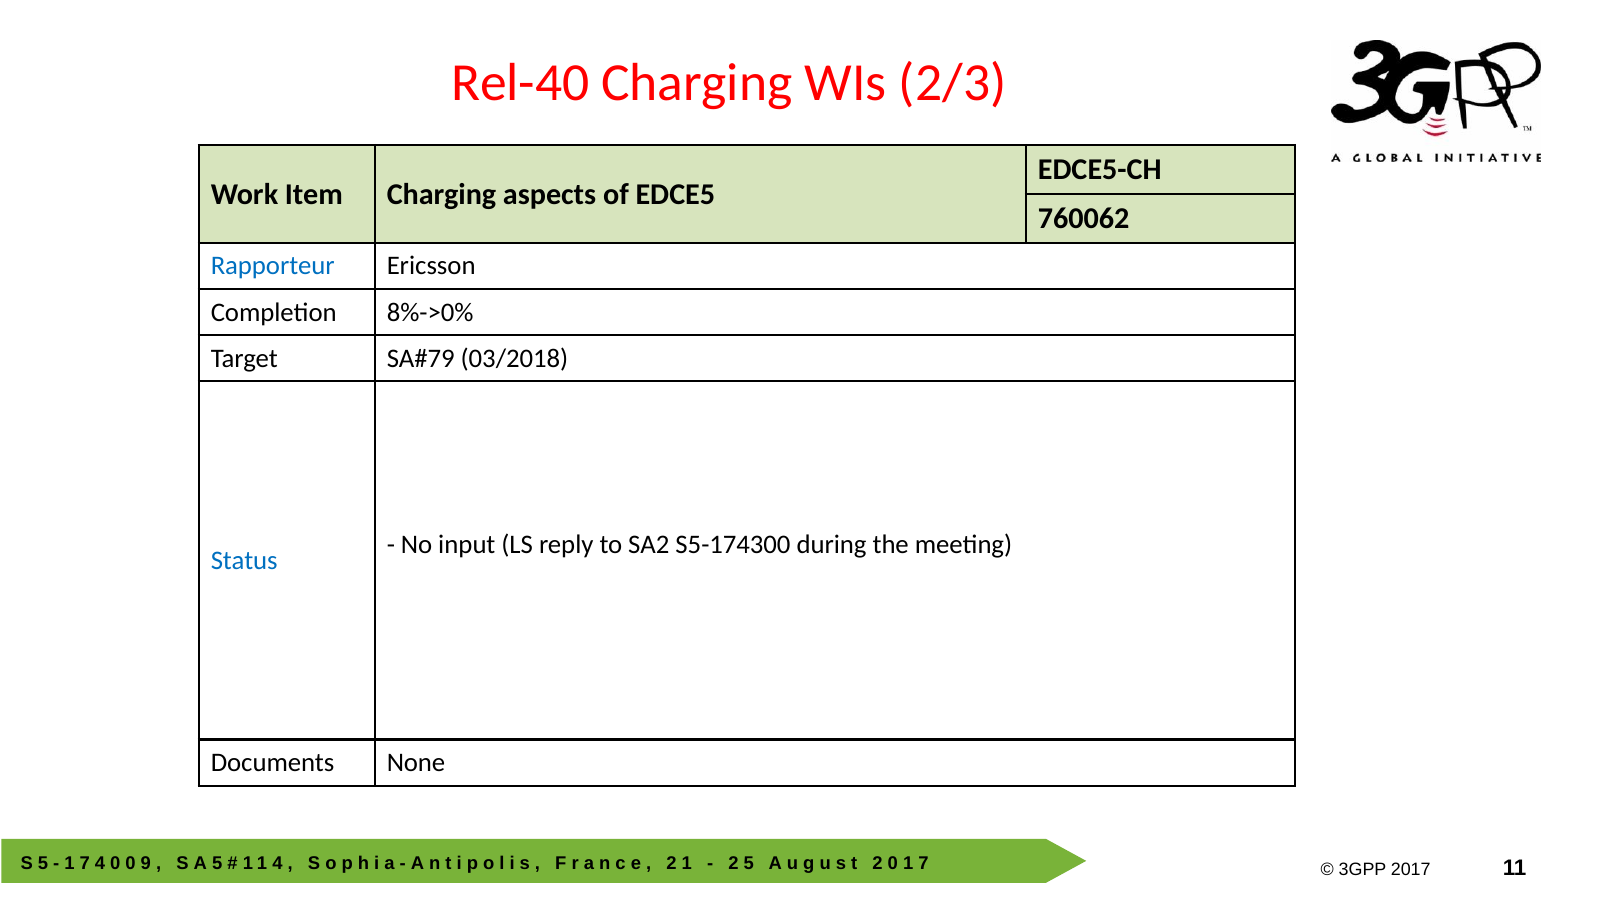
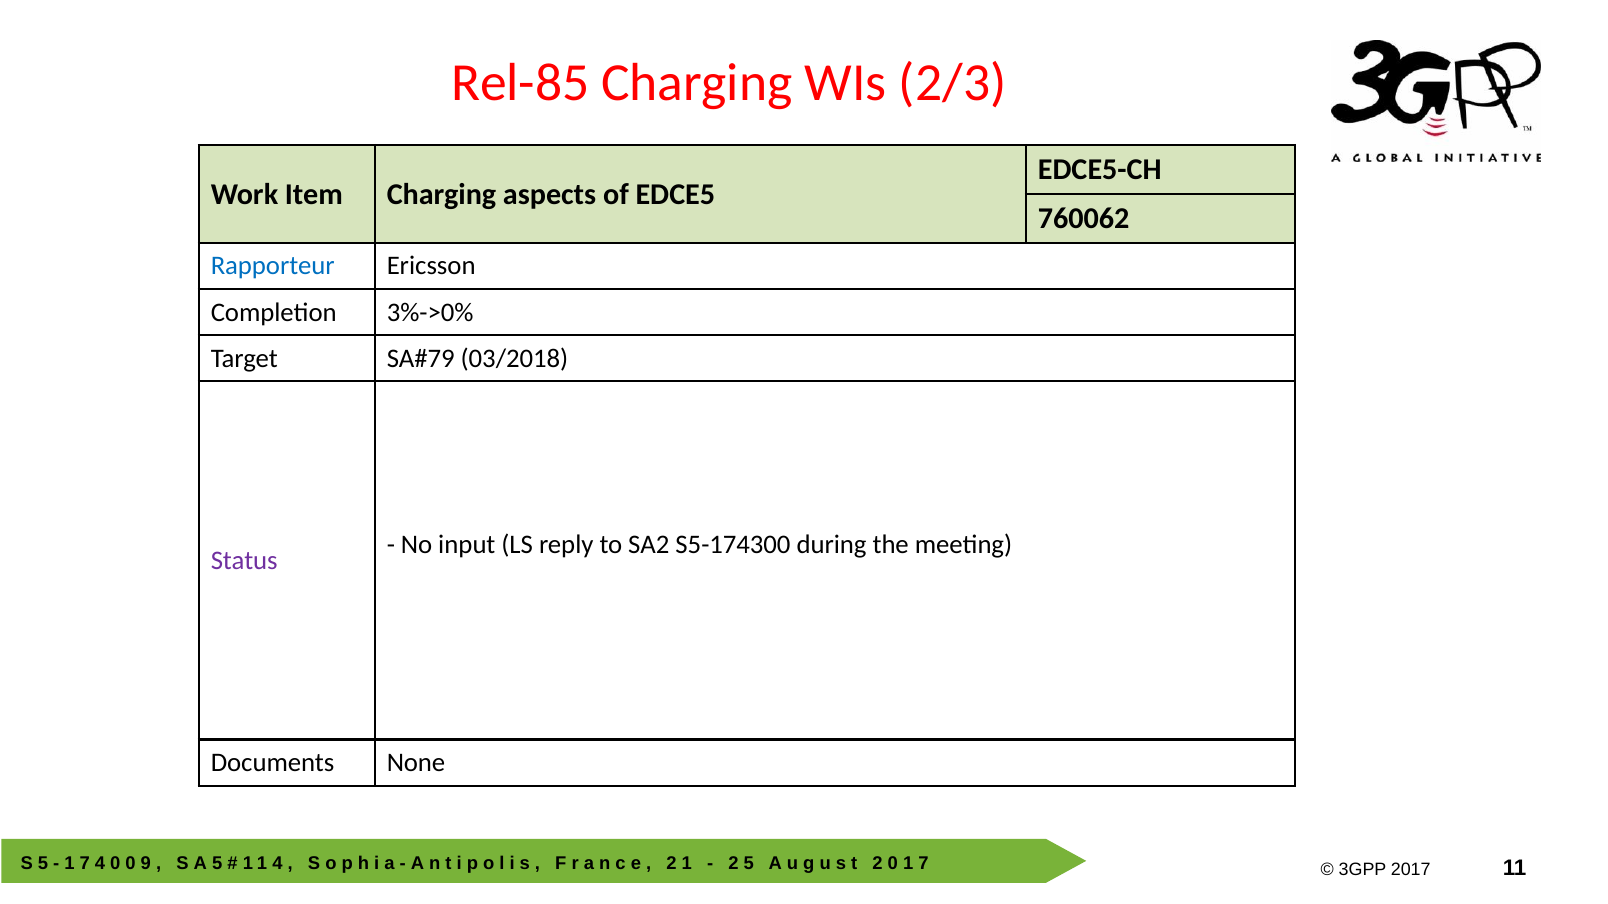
Rel-40: Rel-40 -> Rel-85
8%->0%: 8%->0% -> 3%->0%
Status colour: blue -> purple
